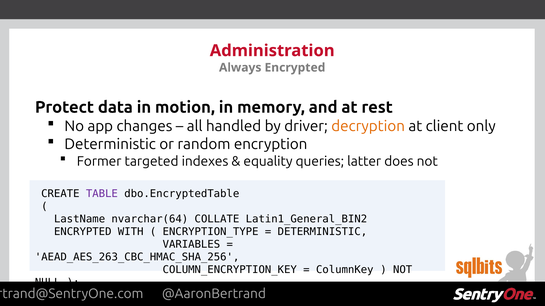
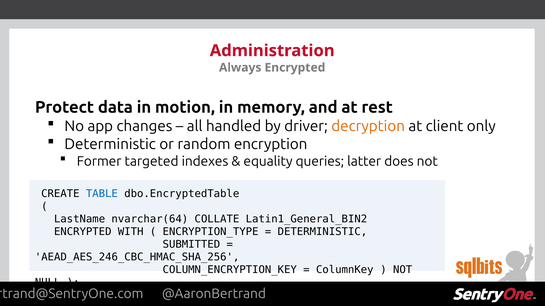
TABLE colour: purple -> blue
VARIABLES: VARIABLES -> SUBMITTED
AEAD_AES_263_CBC_HMAC_SHA_256: AEAD_AES_263_CBC_HMAC_SHA_256 -> AEAD_AES_246_CBC_HMAC_SHA_256
